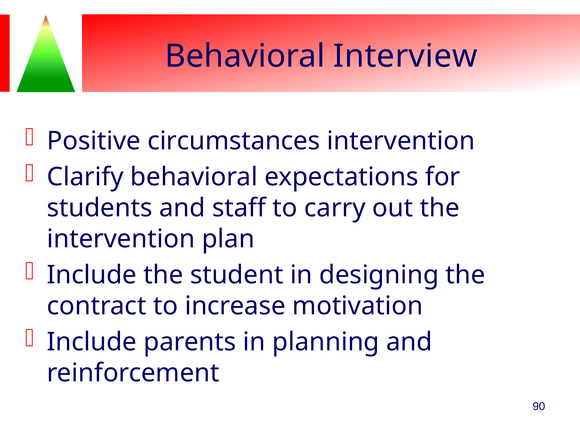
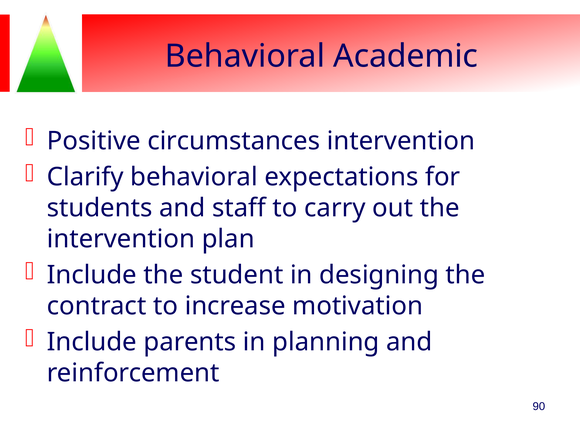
Interview: Interview -> Academic
